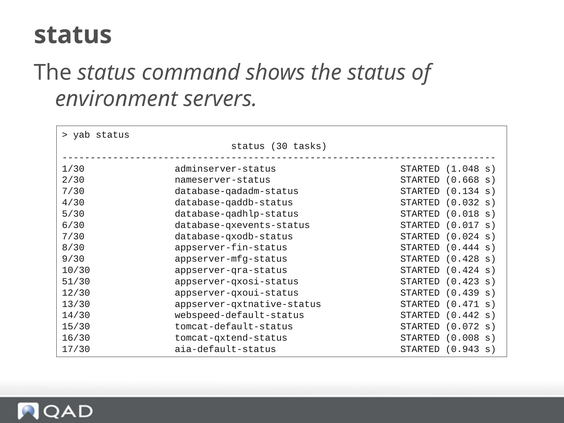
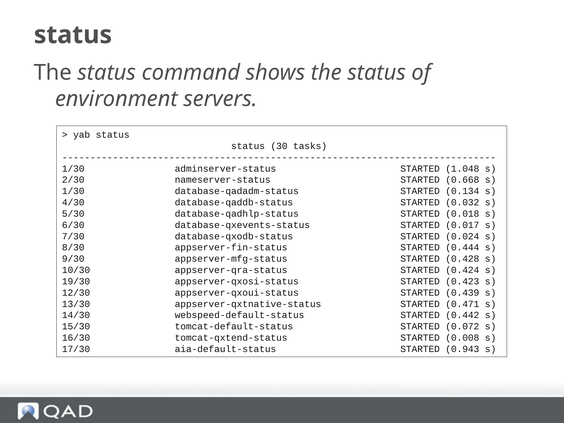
7/30 at (73, 191): 7/30 -> 1/30
51/30: 51/30 -> 19/30
